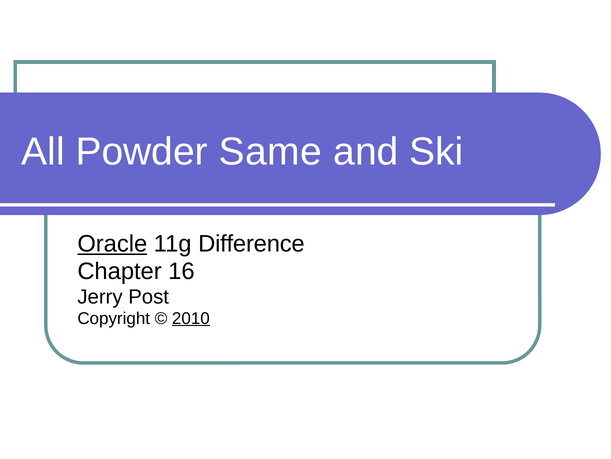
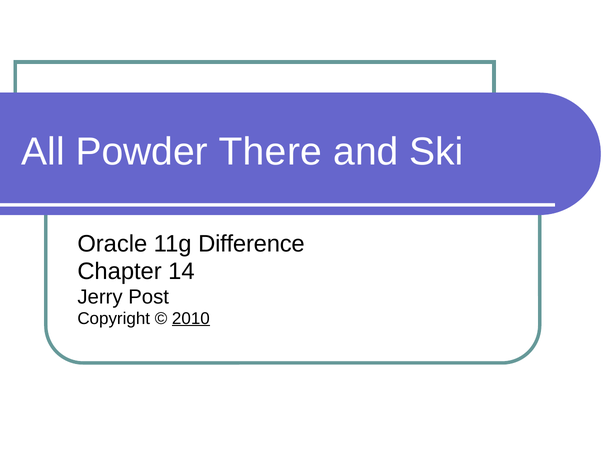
Same: Same -> There
Oracle underline: present -> none
16: 16 -> 14
